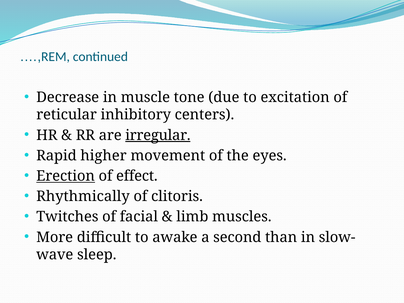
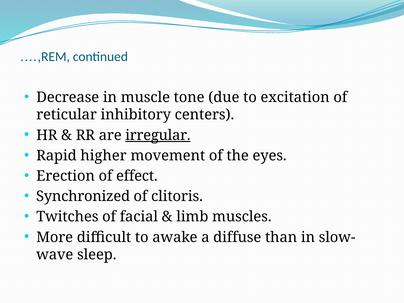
Erection underline: present -> none
Rhythmically: Rhythmically -> Synchronized
second: second -> diffuse
